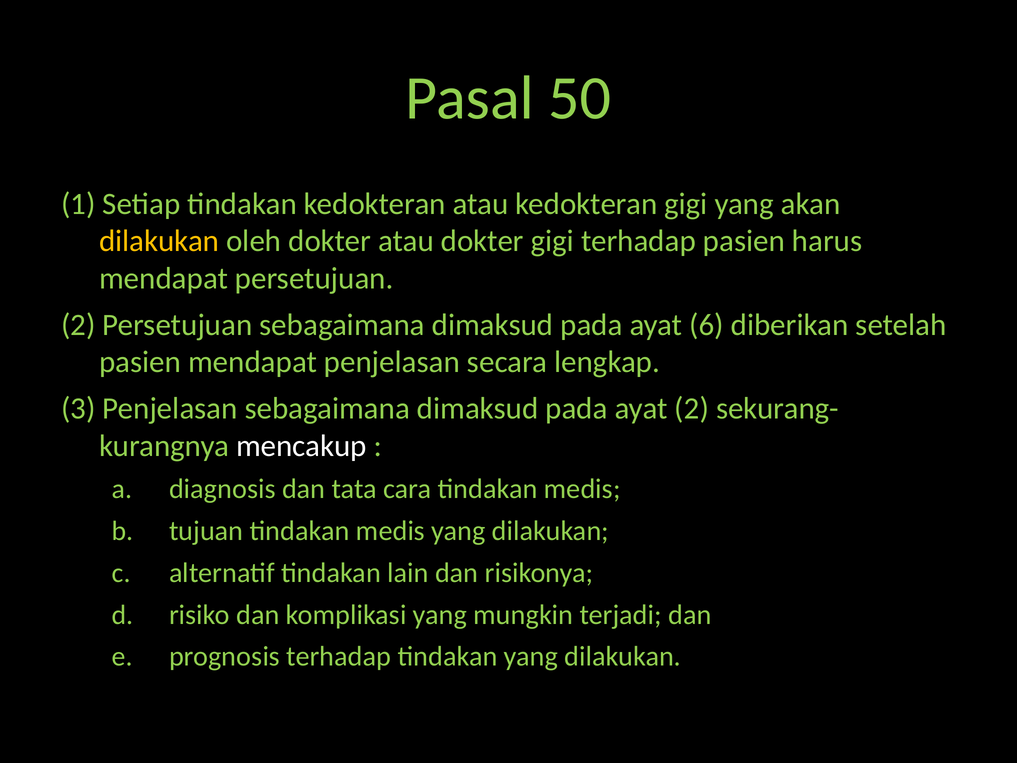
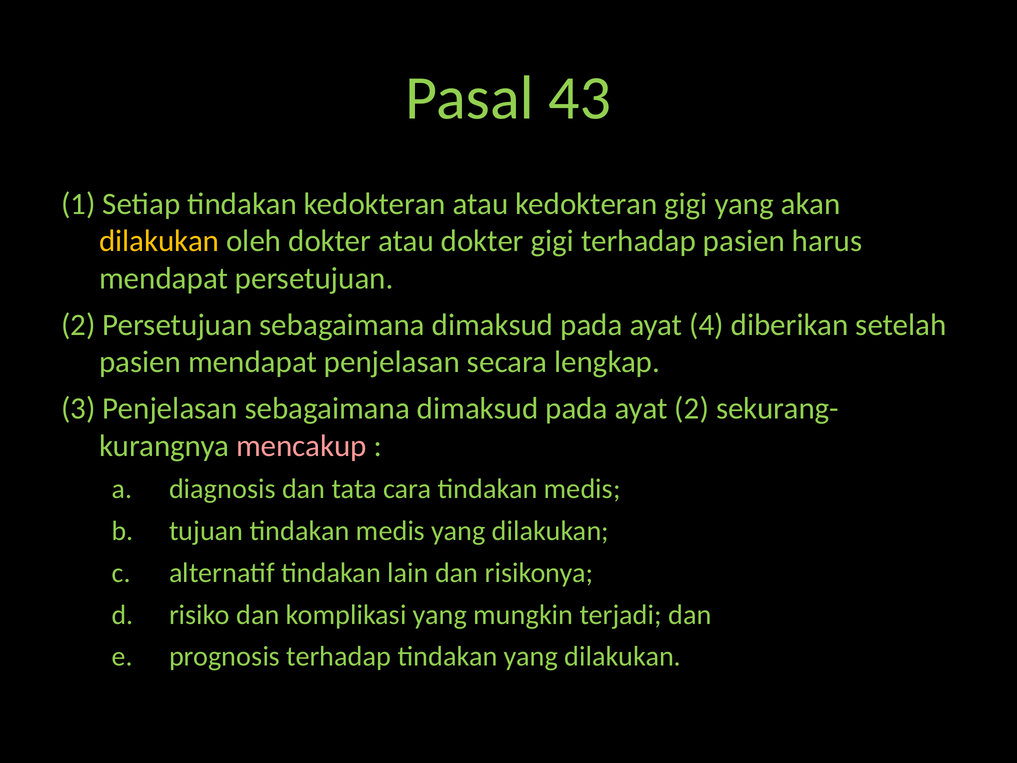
50: 50 -> 43
6: 6 -> 4
mencakup colour: white -> pink
